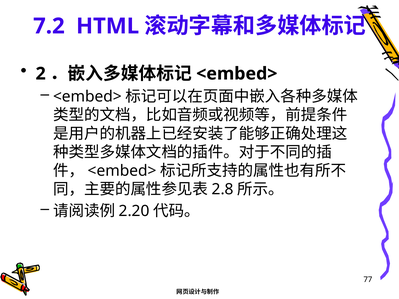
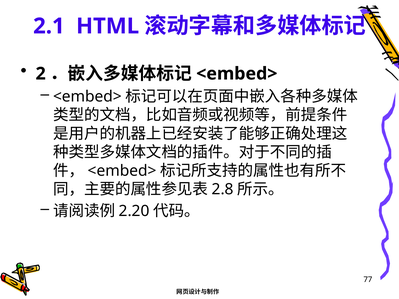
7.2: 7.2 -> 2.1
